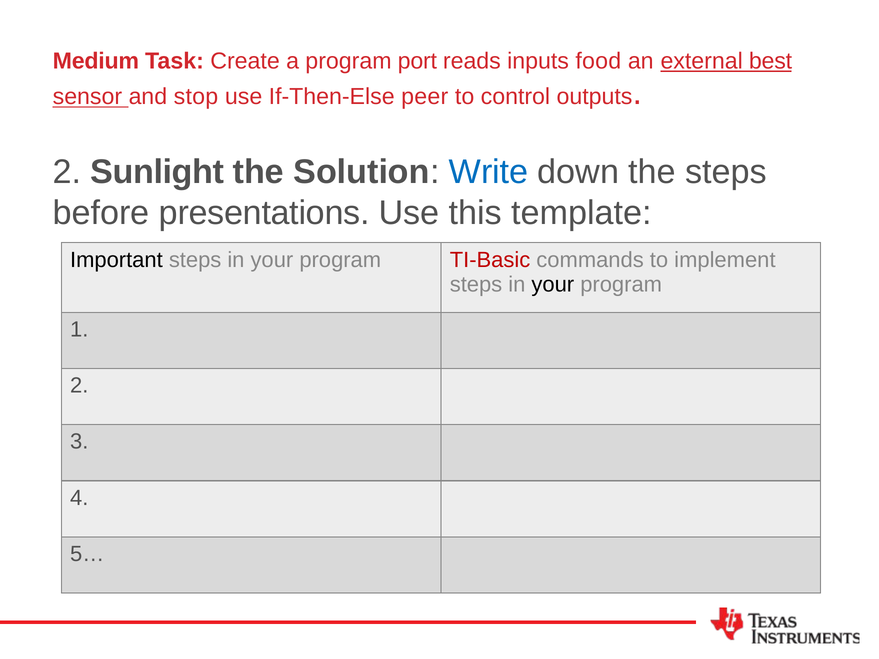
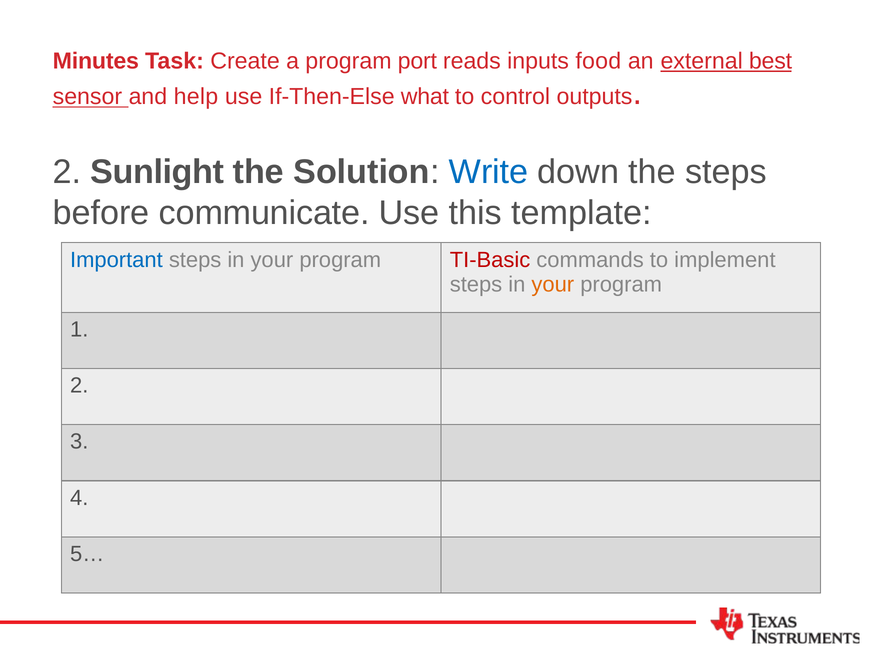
Medium: Medium -> Minutes
stop: stop -> help
peer: peer -> what
presentations: presentations -> communicate
Important colour: black -> blue
your at (553, 284) colour: black -> orange
